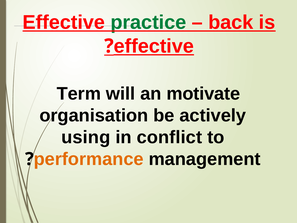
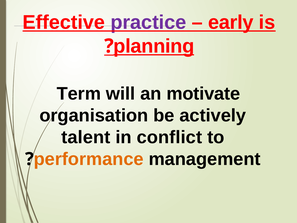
practice colour: green -> purple
back: back -> early
effective at (154, 46): effective -> planning
using: using -> talent
